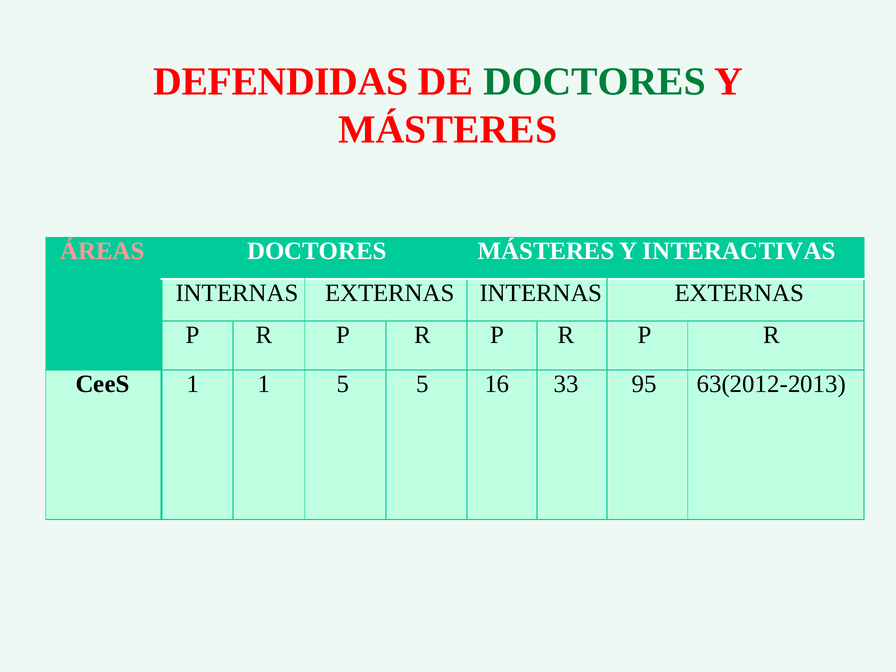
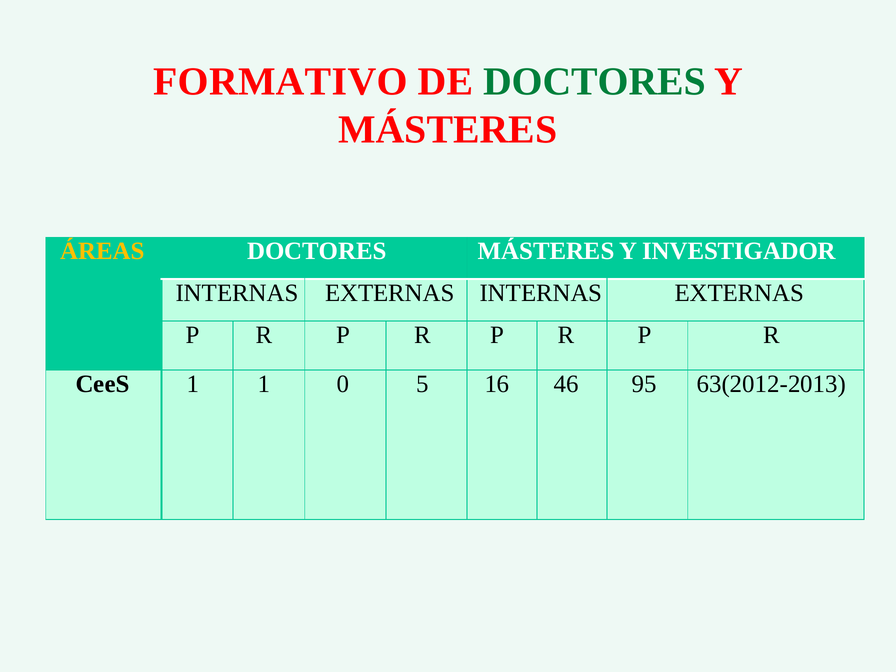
DEFENDIDAS: DEFENDIDAS -> FORMATIVO
ÁREAS colour: pink -> yellow
INTERACTIVAS: INTERACTIVAS -> INVESTIGADOR
1 5: 5 -> 0
33: 33 -> 46
